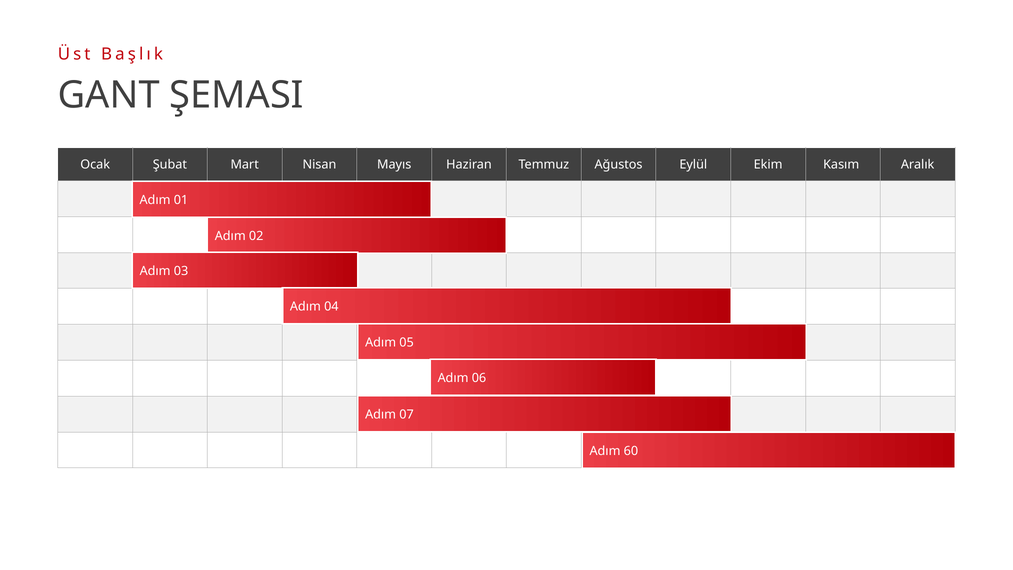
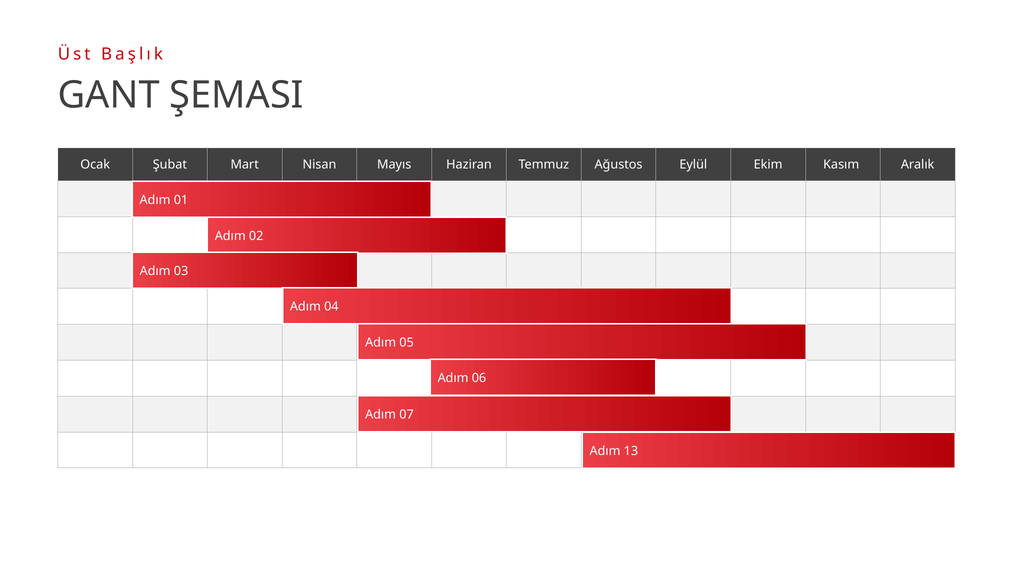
60: 60 -> 13
